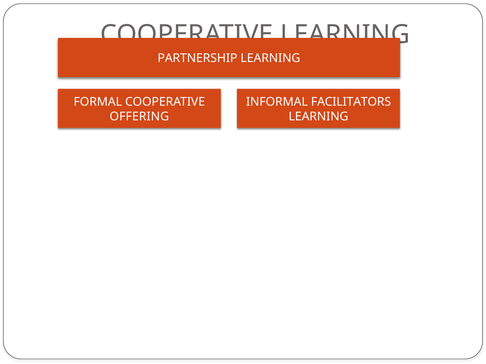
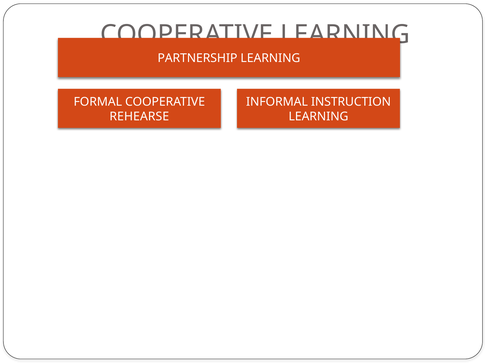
FACILITATORS: FACILITATORS -> INSTRUCTION
OFFERING: OFFERING -> REHEARSE
